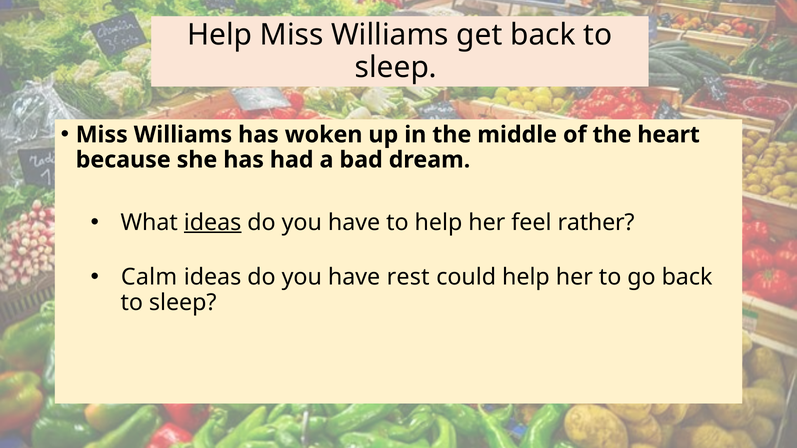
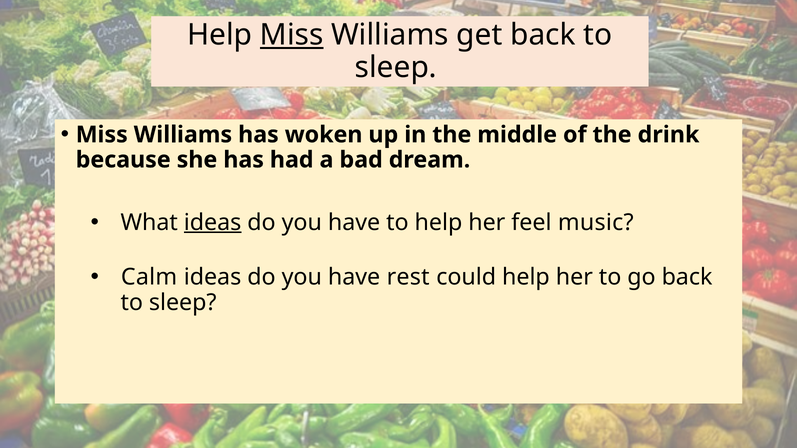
Miss at (292, 35) underline: none -> present
heart: heart -> drink
rather: rather -> music
